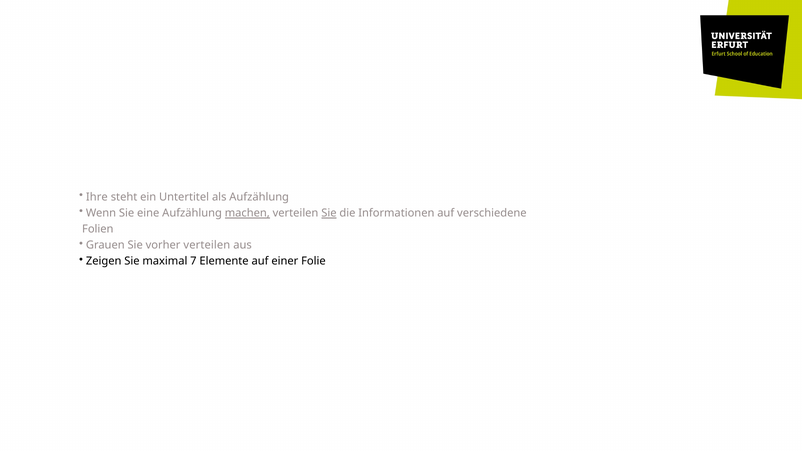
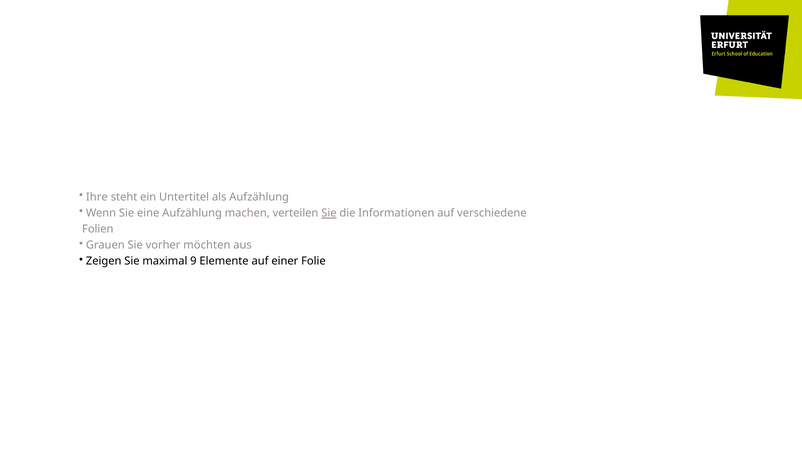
machen underline: present -> none
vorher verteilen: verteilen -> möchten
7: 7 -> 9
